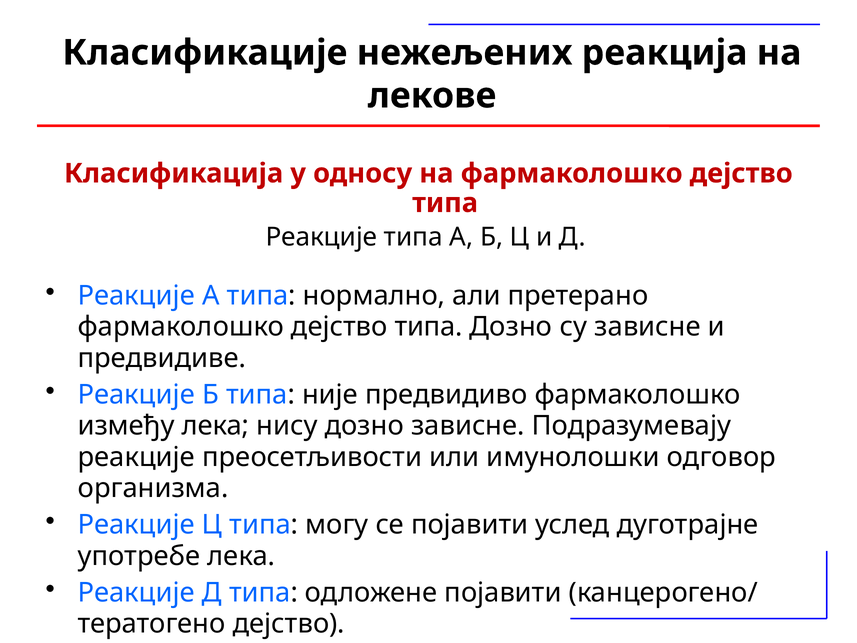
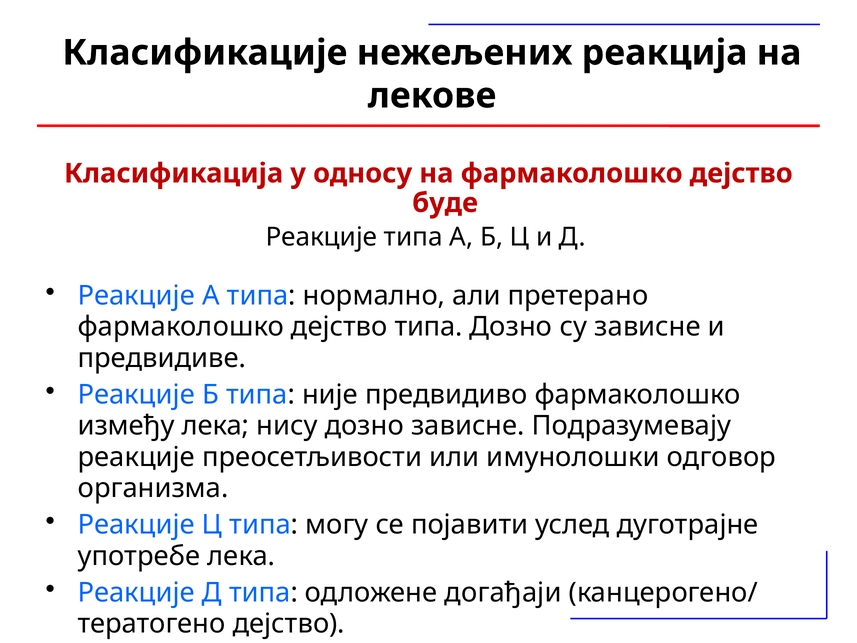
типа at (445, 203): типа -> буде
одложене појавити: појавити -> догађаји
